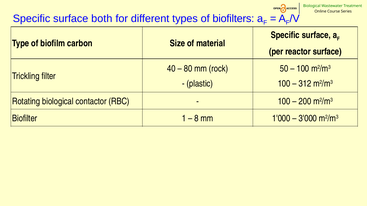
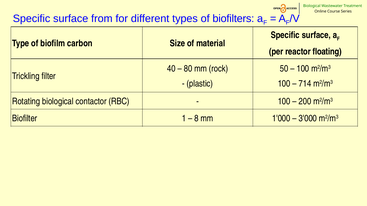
both: both -> from
reactor surface: surface -> floating
312: 312 -> 714
